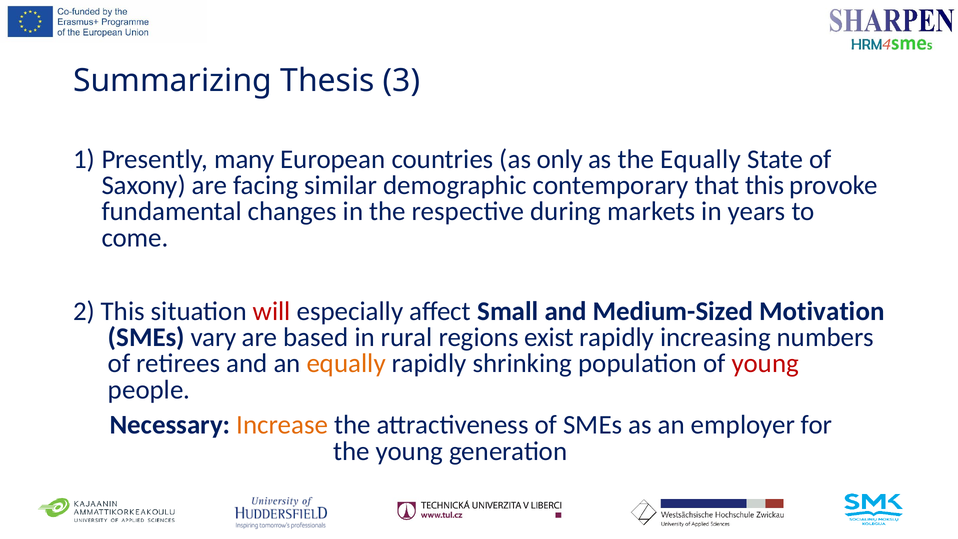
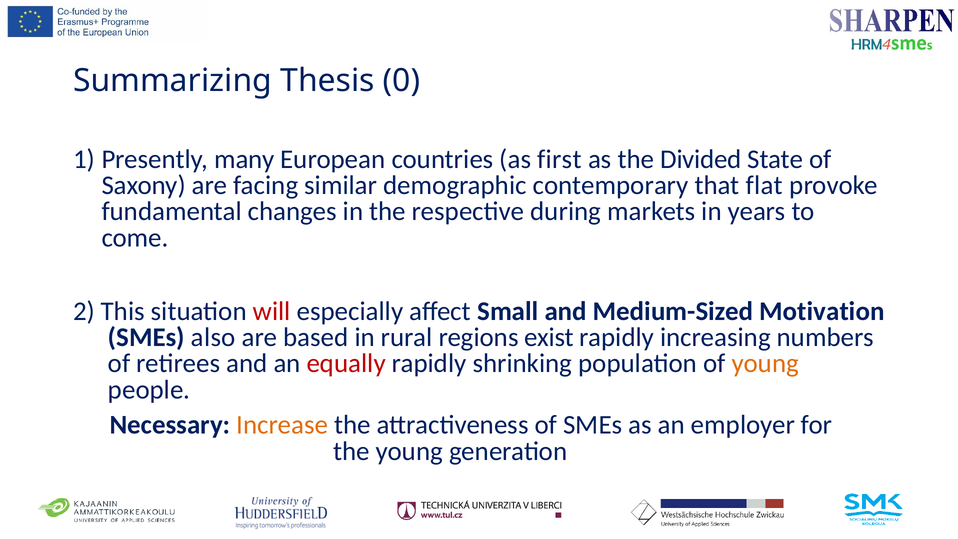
3: 3 -> 0
only: only -> first
the Equally: Equally -> Divided
that this: this -> flat
vary: vary -> also
equally at (346, 363) colour: orange -> red
young at (765, 363) colour: red -> orange
